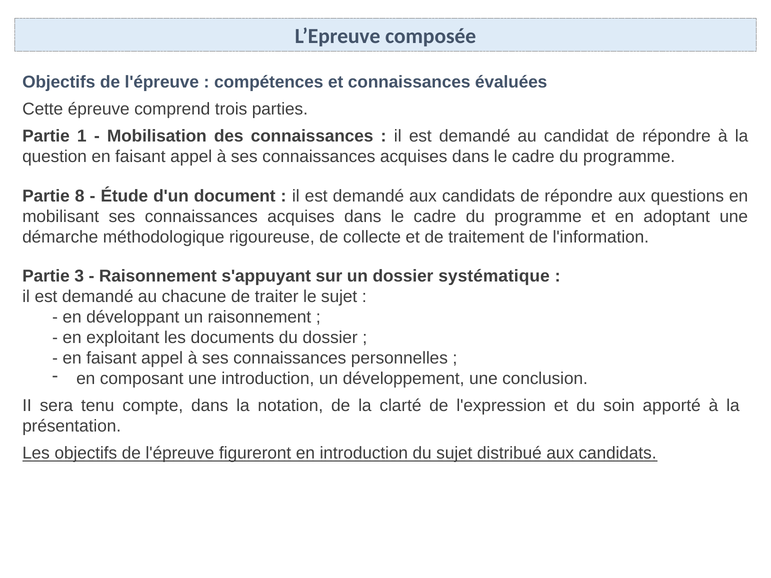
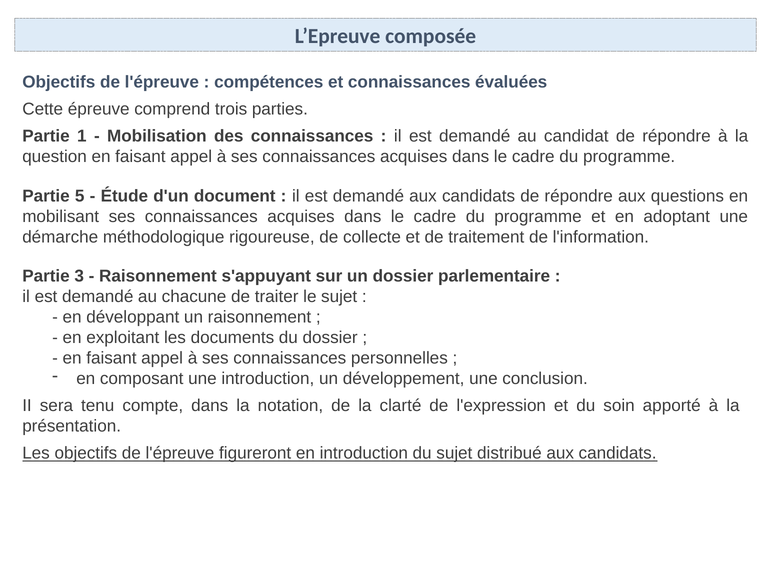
8: 8 -> 5
systématique: systématique -> parlementaire
